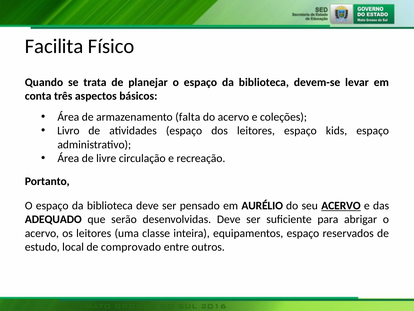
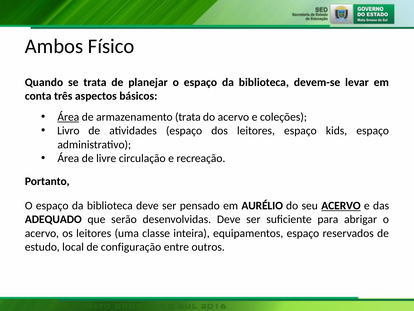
Facilita: Facilita -> Ambos
Área at (68, 117) underline: none -> present
armazenamento falta: falta -> trata
comprovado: comprovado -> configuração
